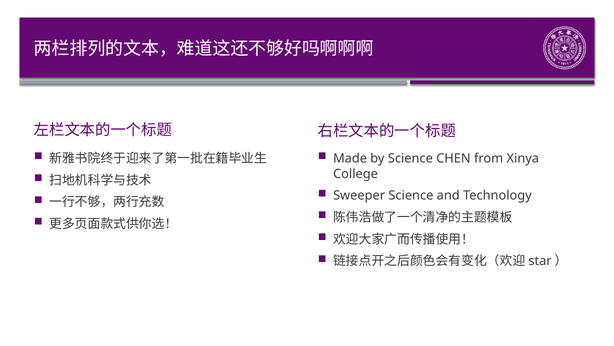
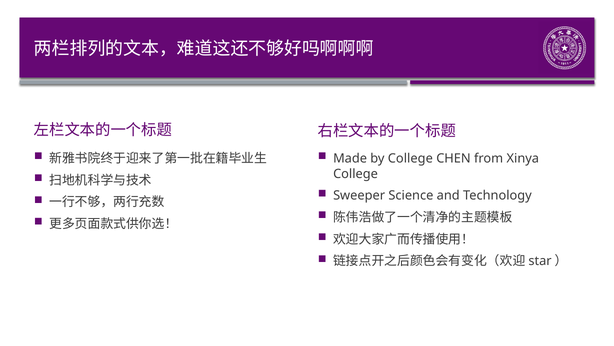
by Science: Science -> College
